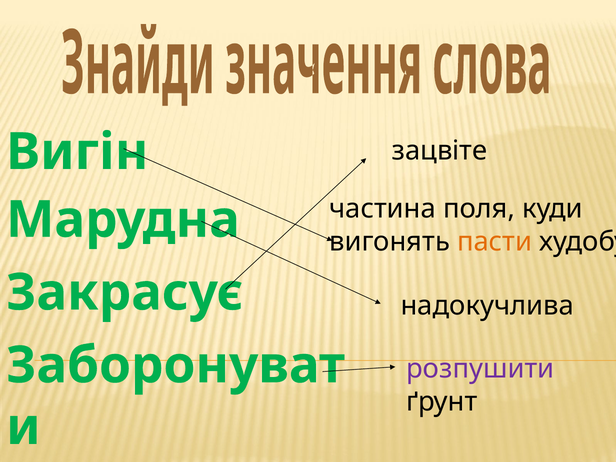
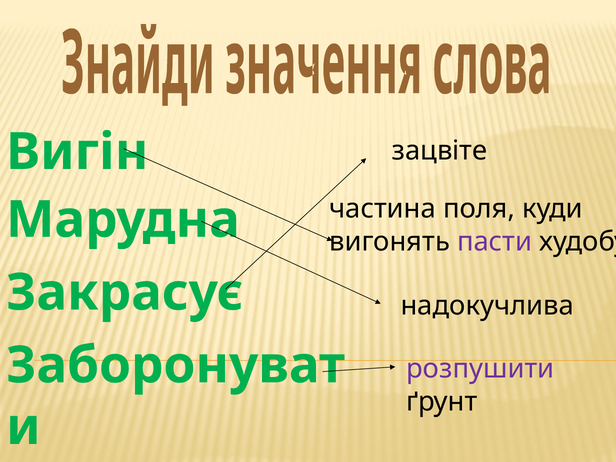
пасти colour: orange -> purple
